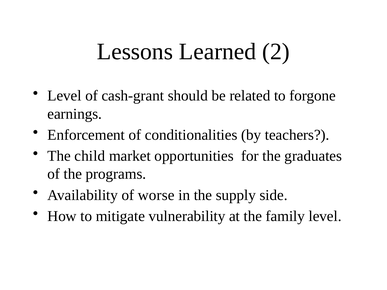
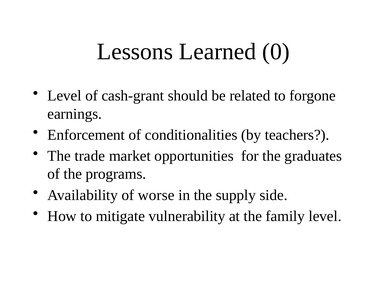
2: 2 -> 0
child: child -> trade
